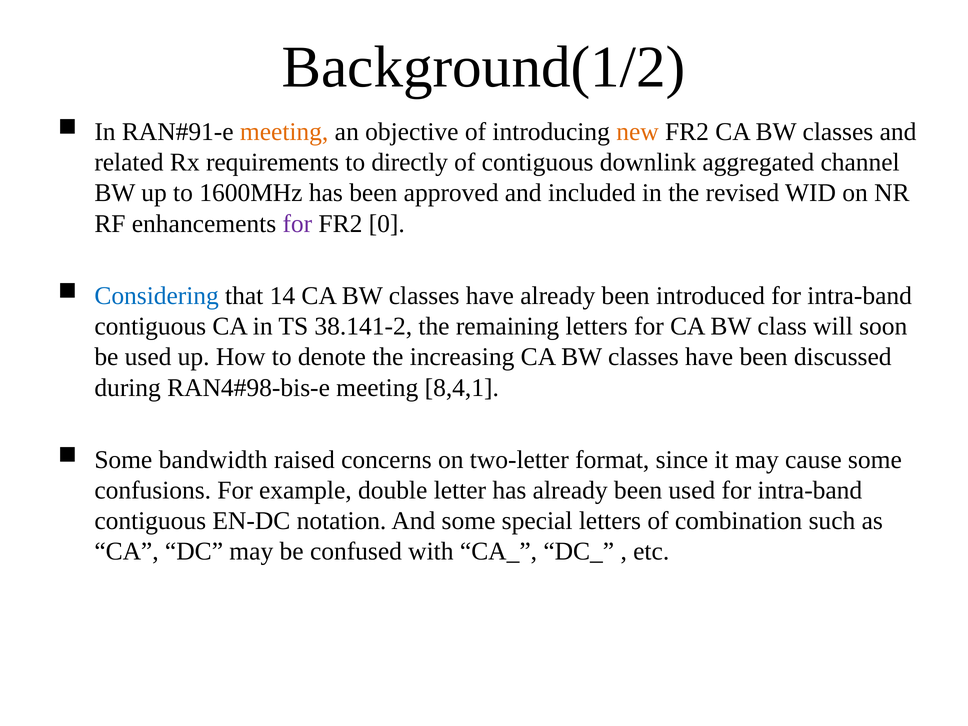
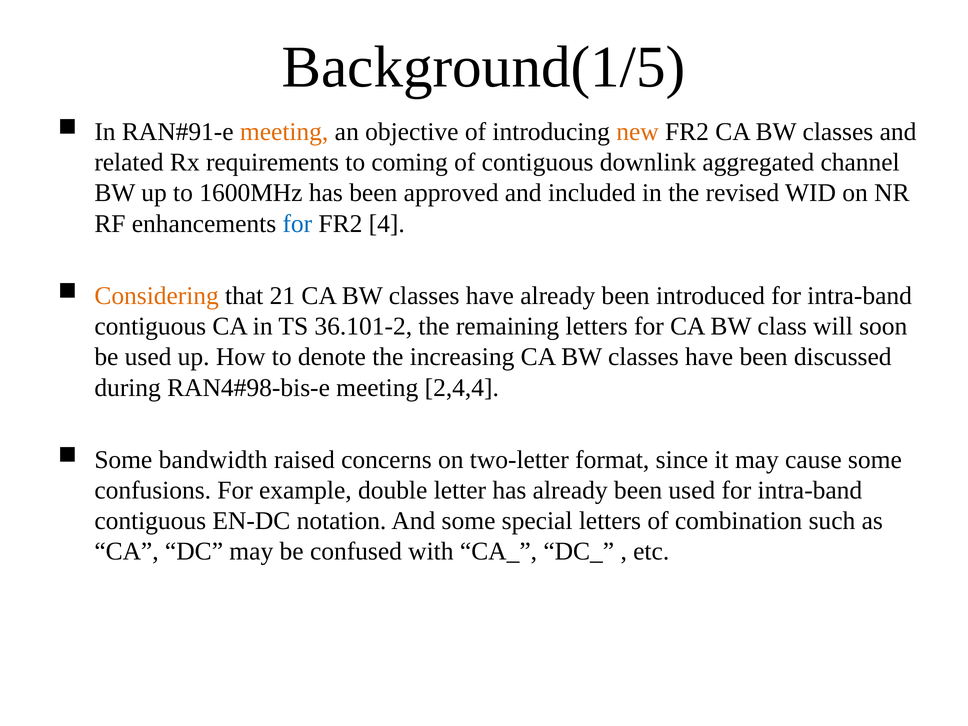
Background(1/2: Background(1/2 -> Background(1/5
directly: directly -> coming
for at (297, 224) colour: purple -> blue
0: 0 -> 4
Considering colour: blue -> orange
14: 14 -> 21
38.141-2: 38.141-2 -> 36.101-2
8,4,1: 8,4,1 -> 2,4,4
